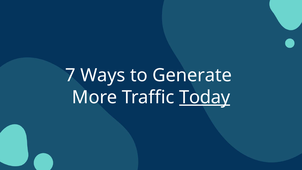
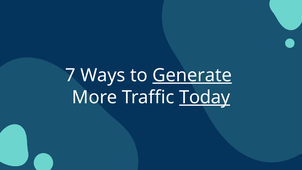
Generate underline: none -> present
